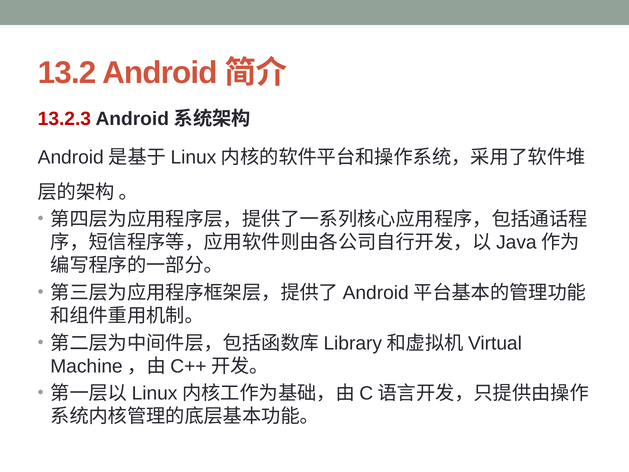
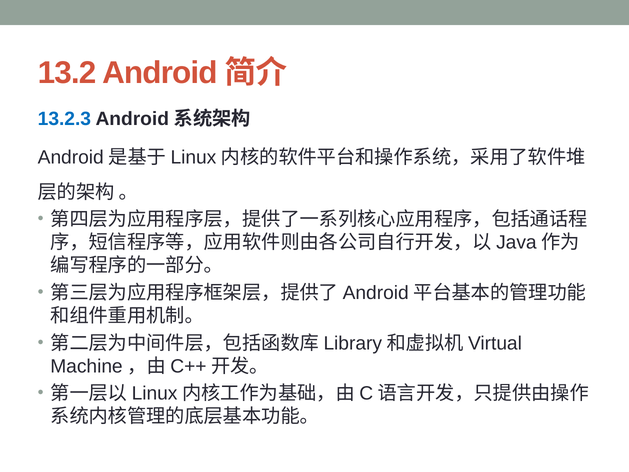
13.2.3 colour: red -> blue
